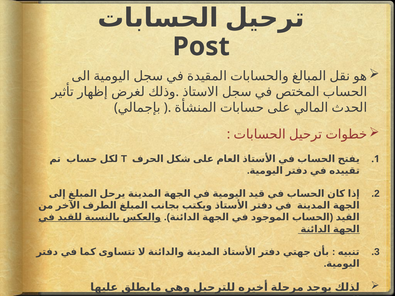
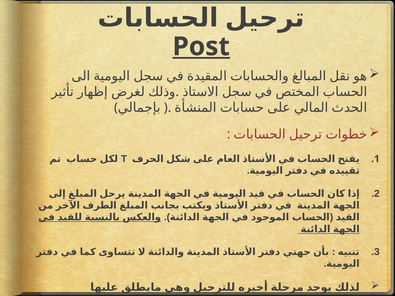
Post underline: none -> present
